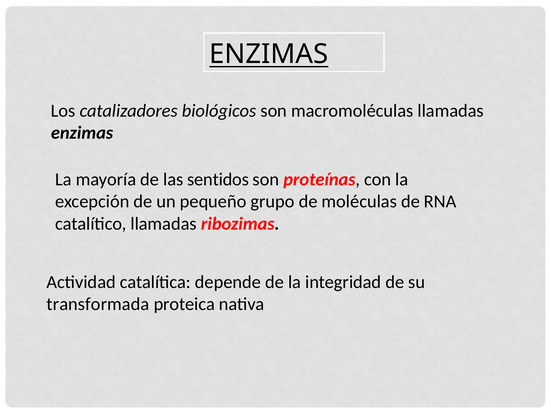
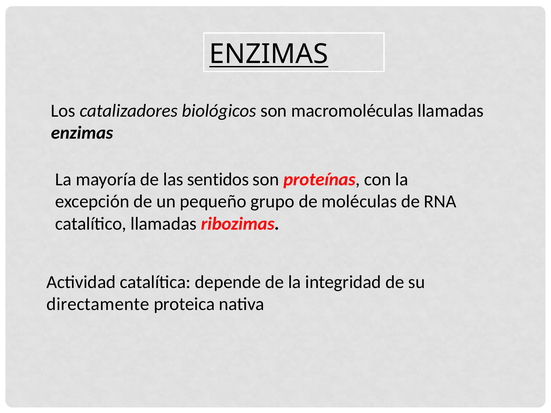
transformada: transformada -> directamente
